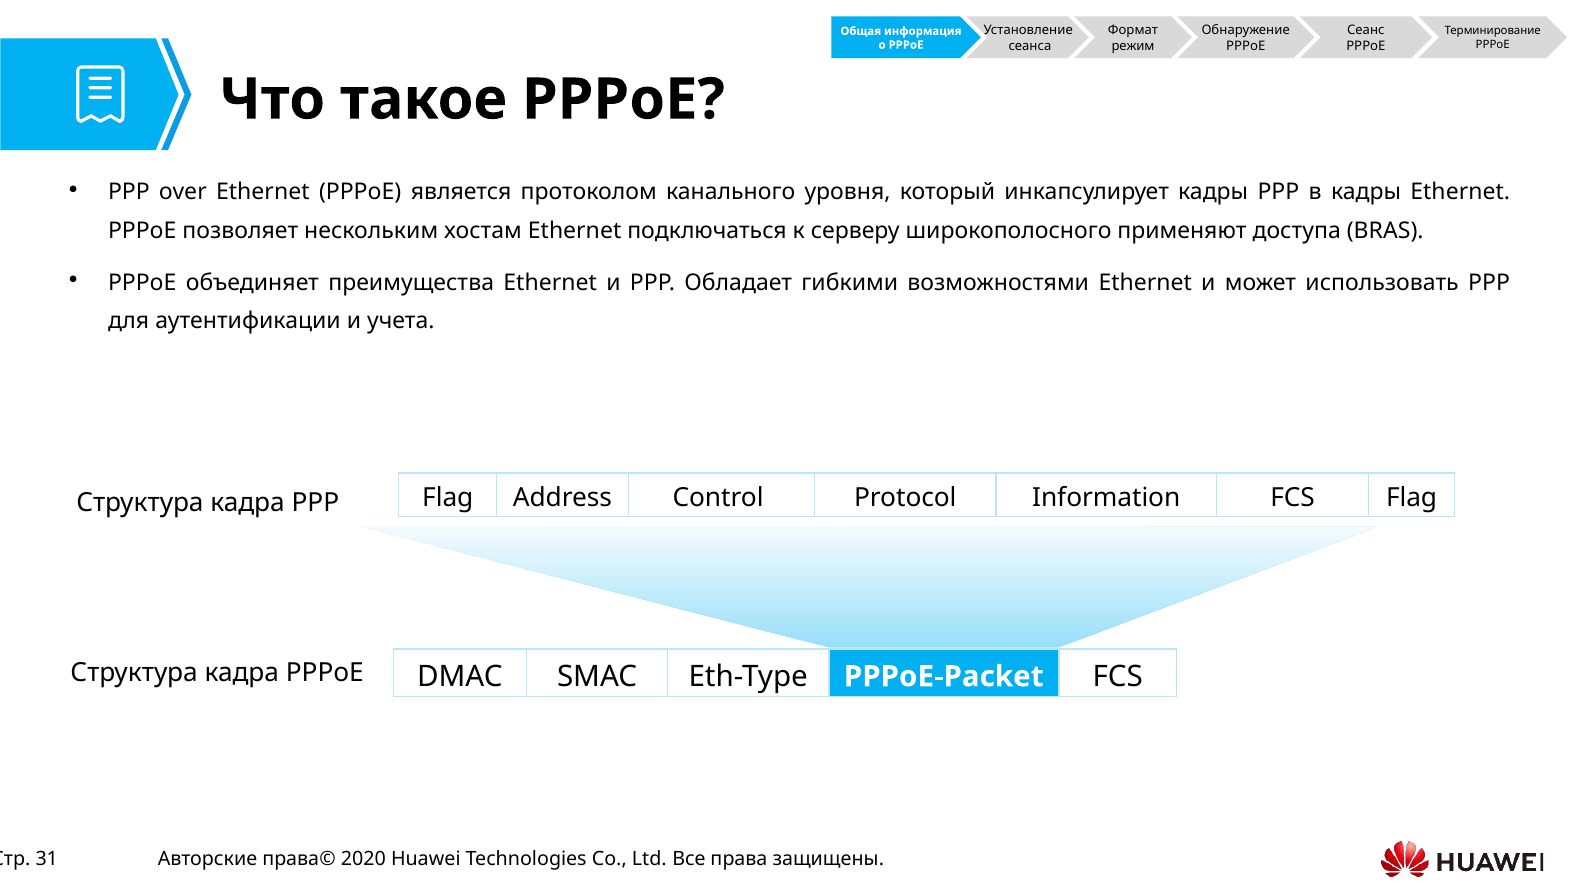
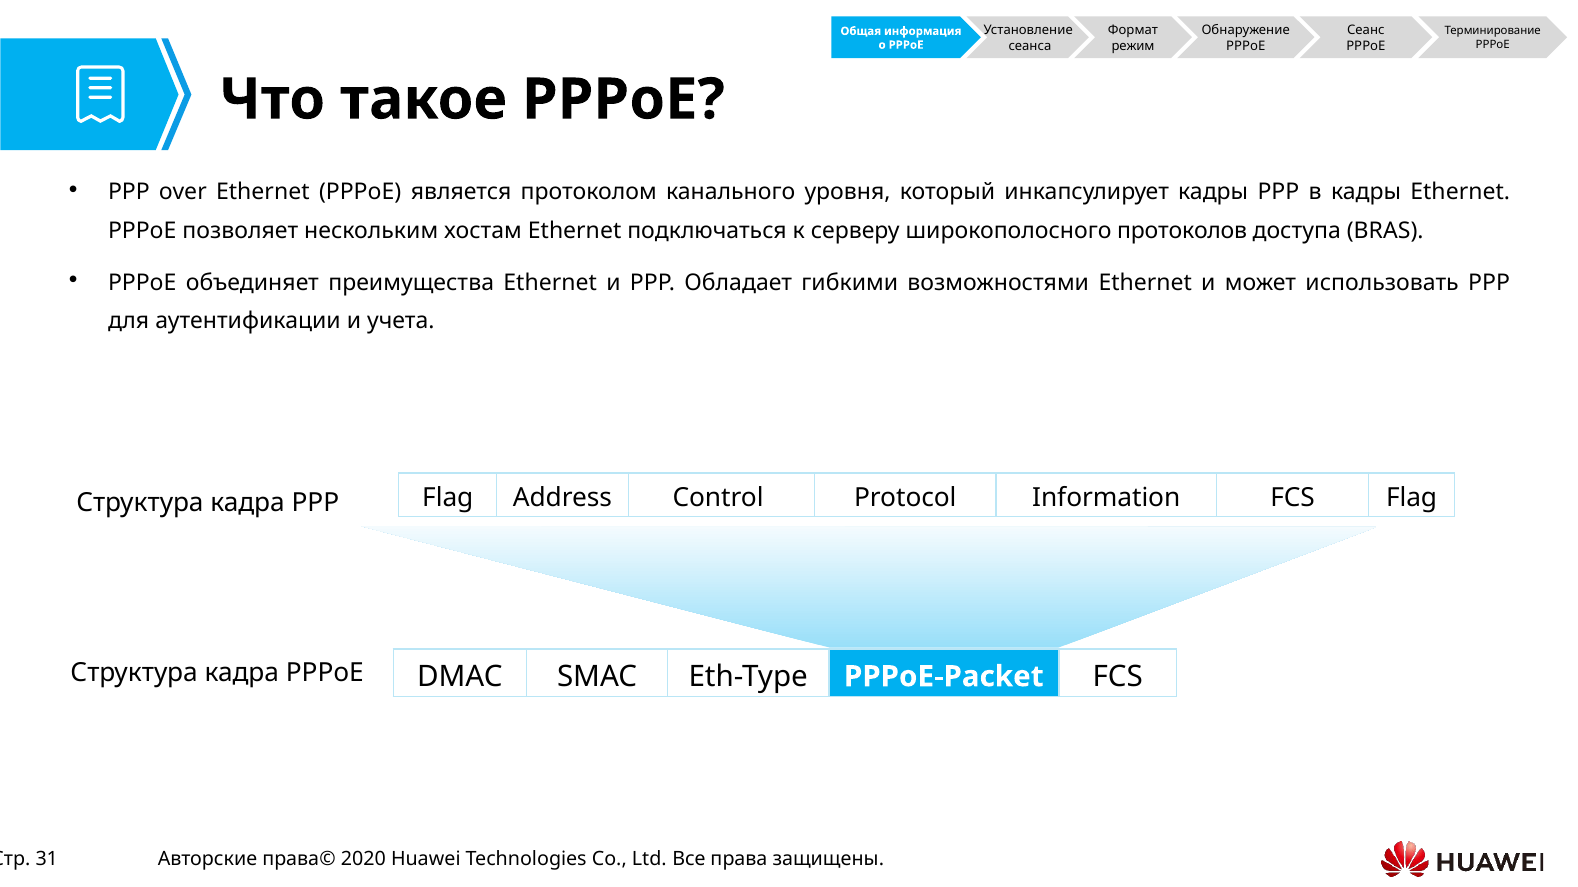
применяют: применяют -> протоколов
